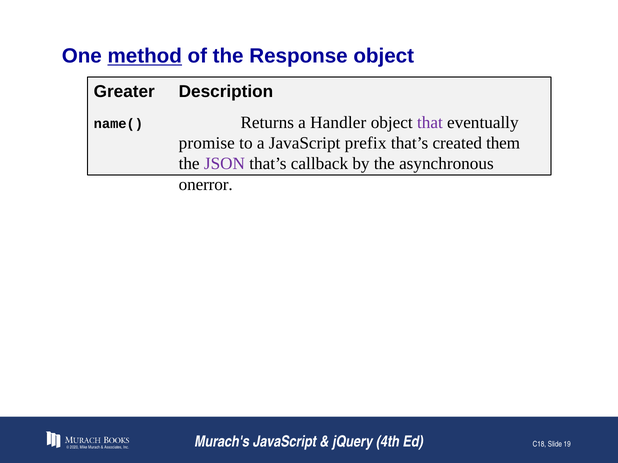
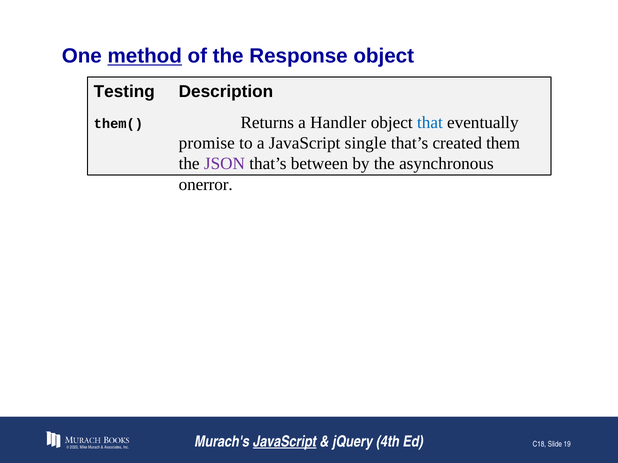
Greater: Greater -> Testing
name(: name( -> them(
that colour: purple -> blue
prefix: prefix -> single
callback: callback -> between
JavaScript at (285, 442) underline: none -> present
